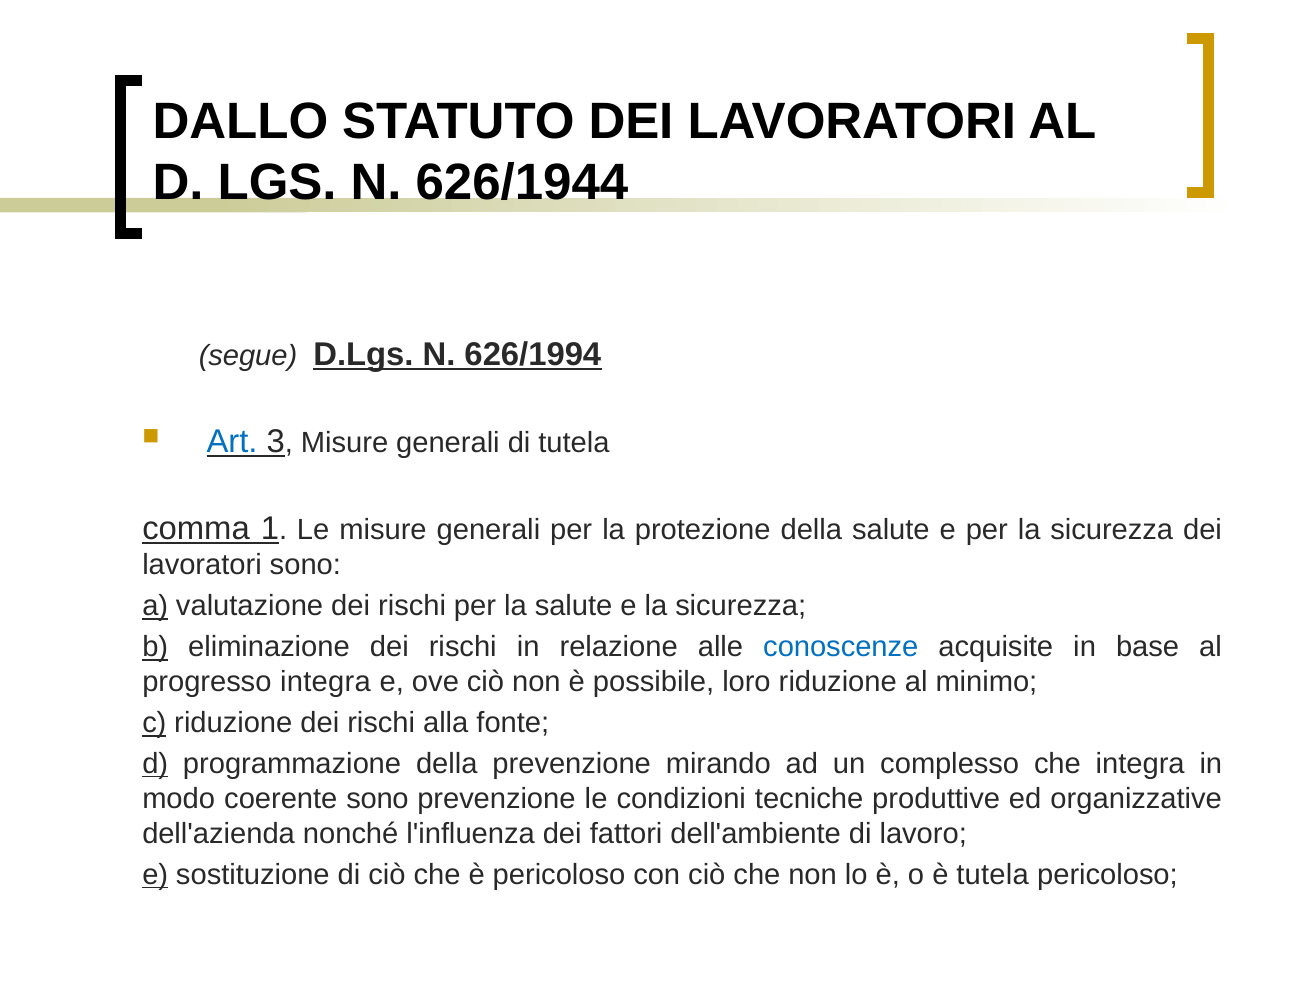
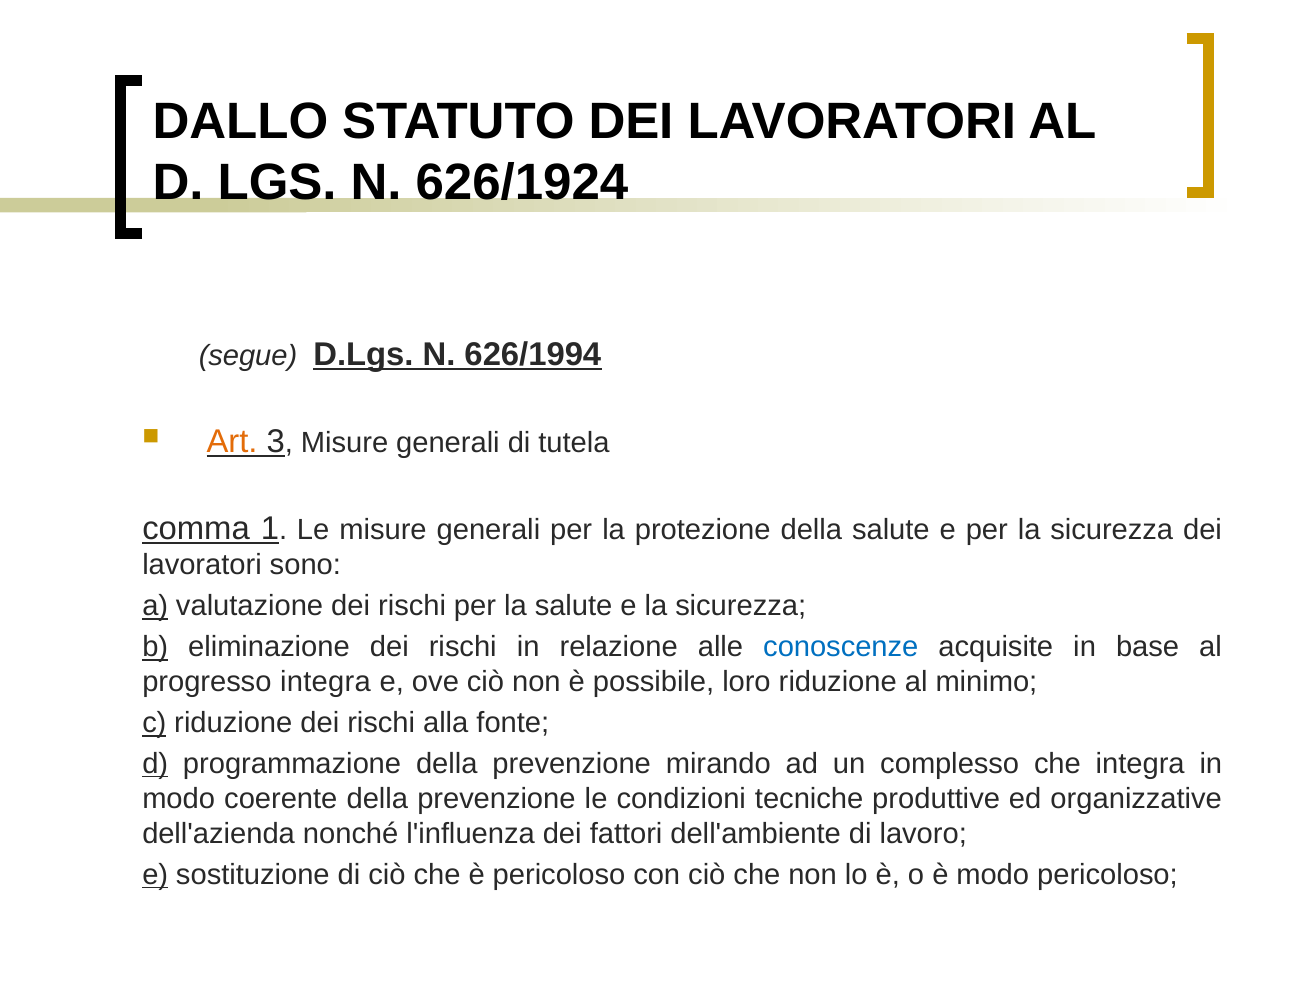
626/1944: 626/1944 -> 626/1924
Art colour: blue -> orange
coerente sono: sono -> della
è tutela: tutela -> modo
